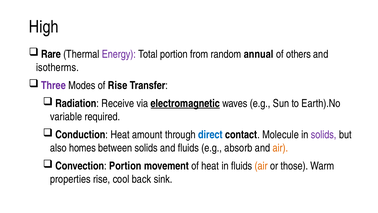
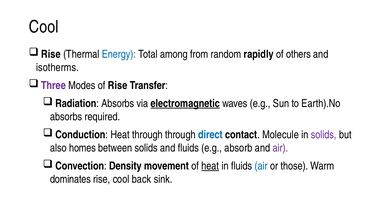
High at (44, 27): High -> Cool
Rare at (51, 54): Rare -> Rise
Energy colour: purple -> blue
Total portion: portion -> among
annual: annual -> rapidly
Radiation Receive: Receive -> Absorbs
variable at (66, 116): variable -> absorbs
Heat amount: amount -> through
air at (280, 148) colour: orange -> purple
Convection Portion: Portion -> Density
heat at (210, 166) underline: none -> present
air at (261, 166) colour: orange -> blue
properties: properties -> dominates
